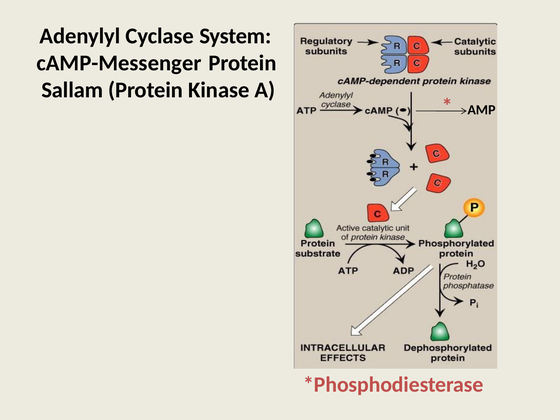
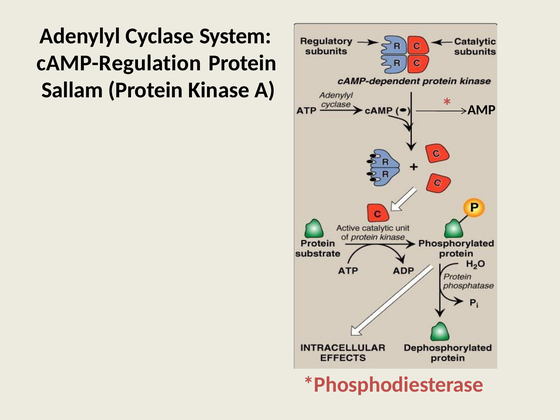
cAMP-Messenger: cAMP-Messenger -> cAMP-Regulation
